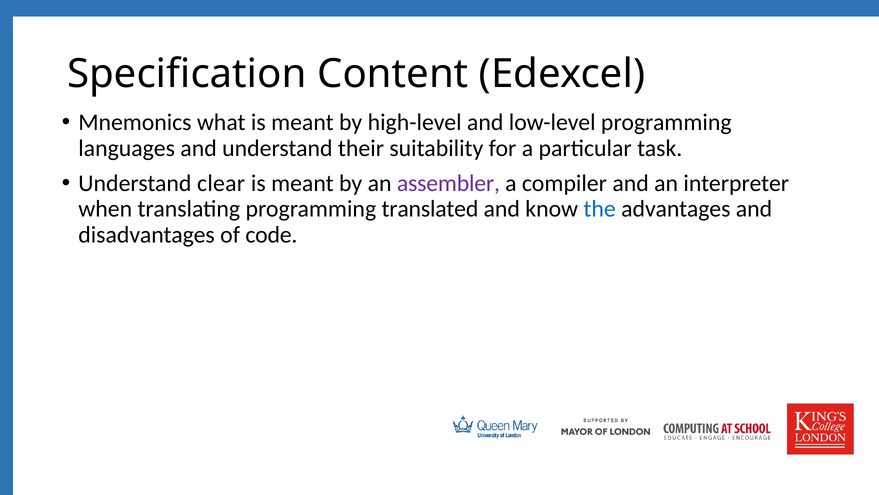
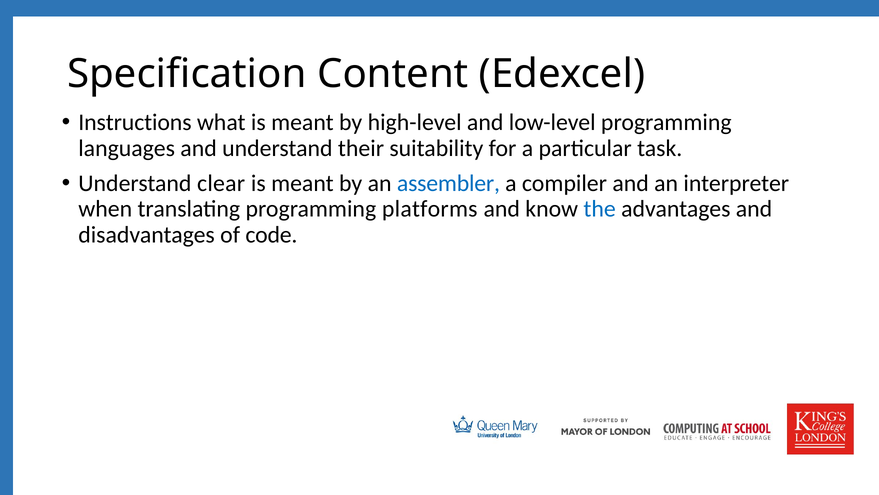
Mnemonics: Mnemonics -> Instructions
assembler colour: purple -> blue
translated: translated -> platforms
